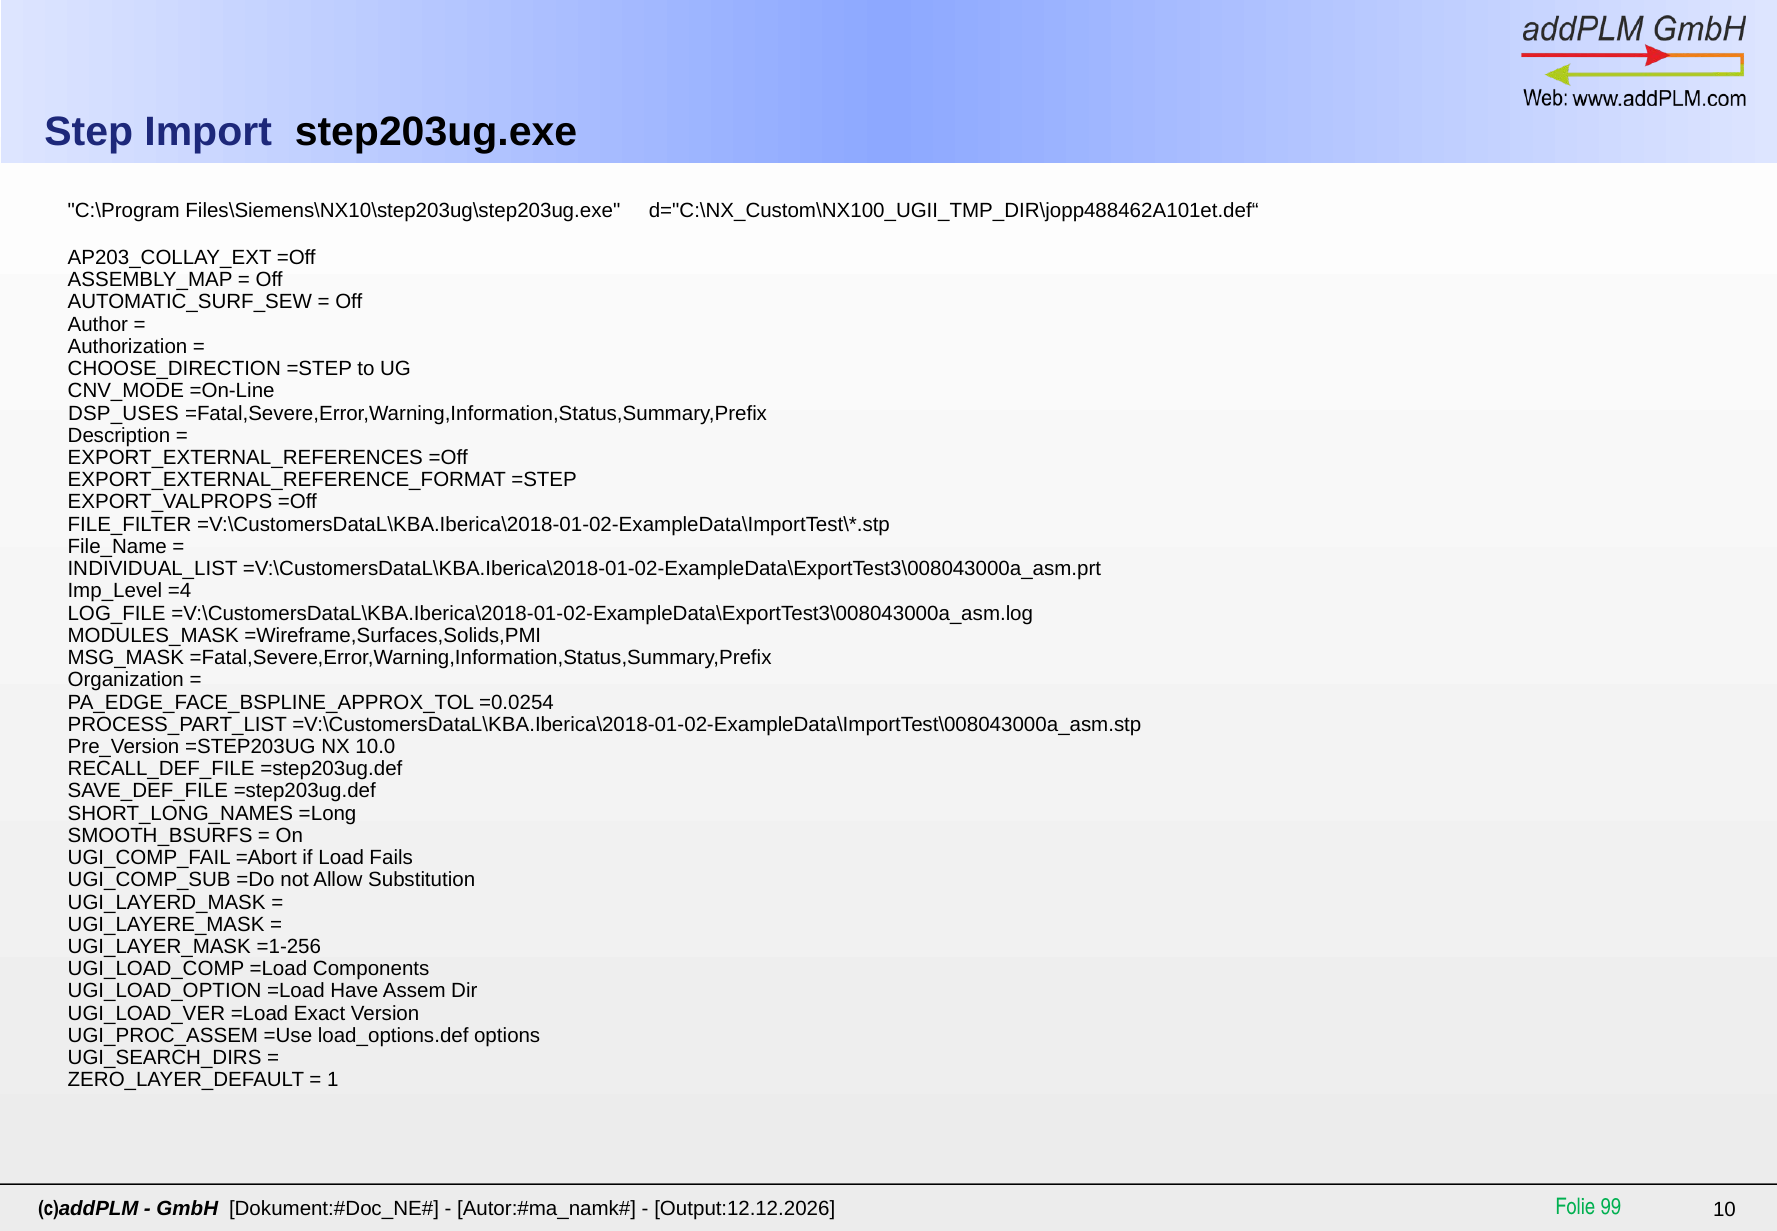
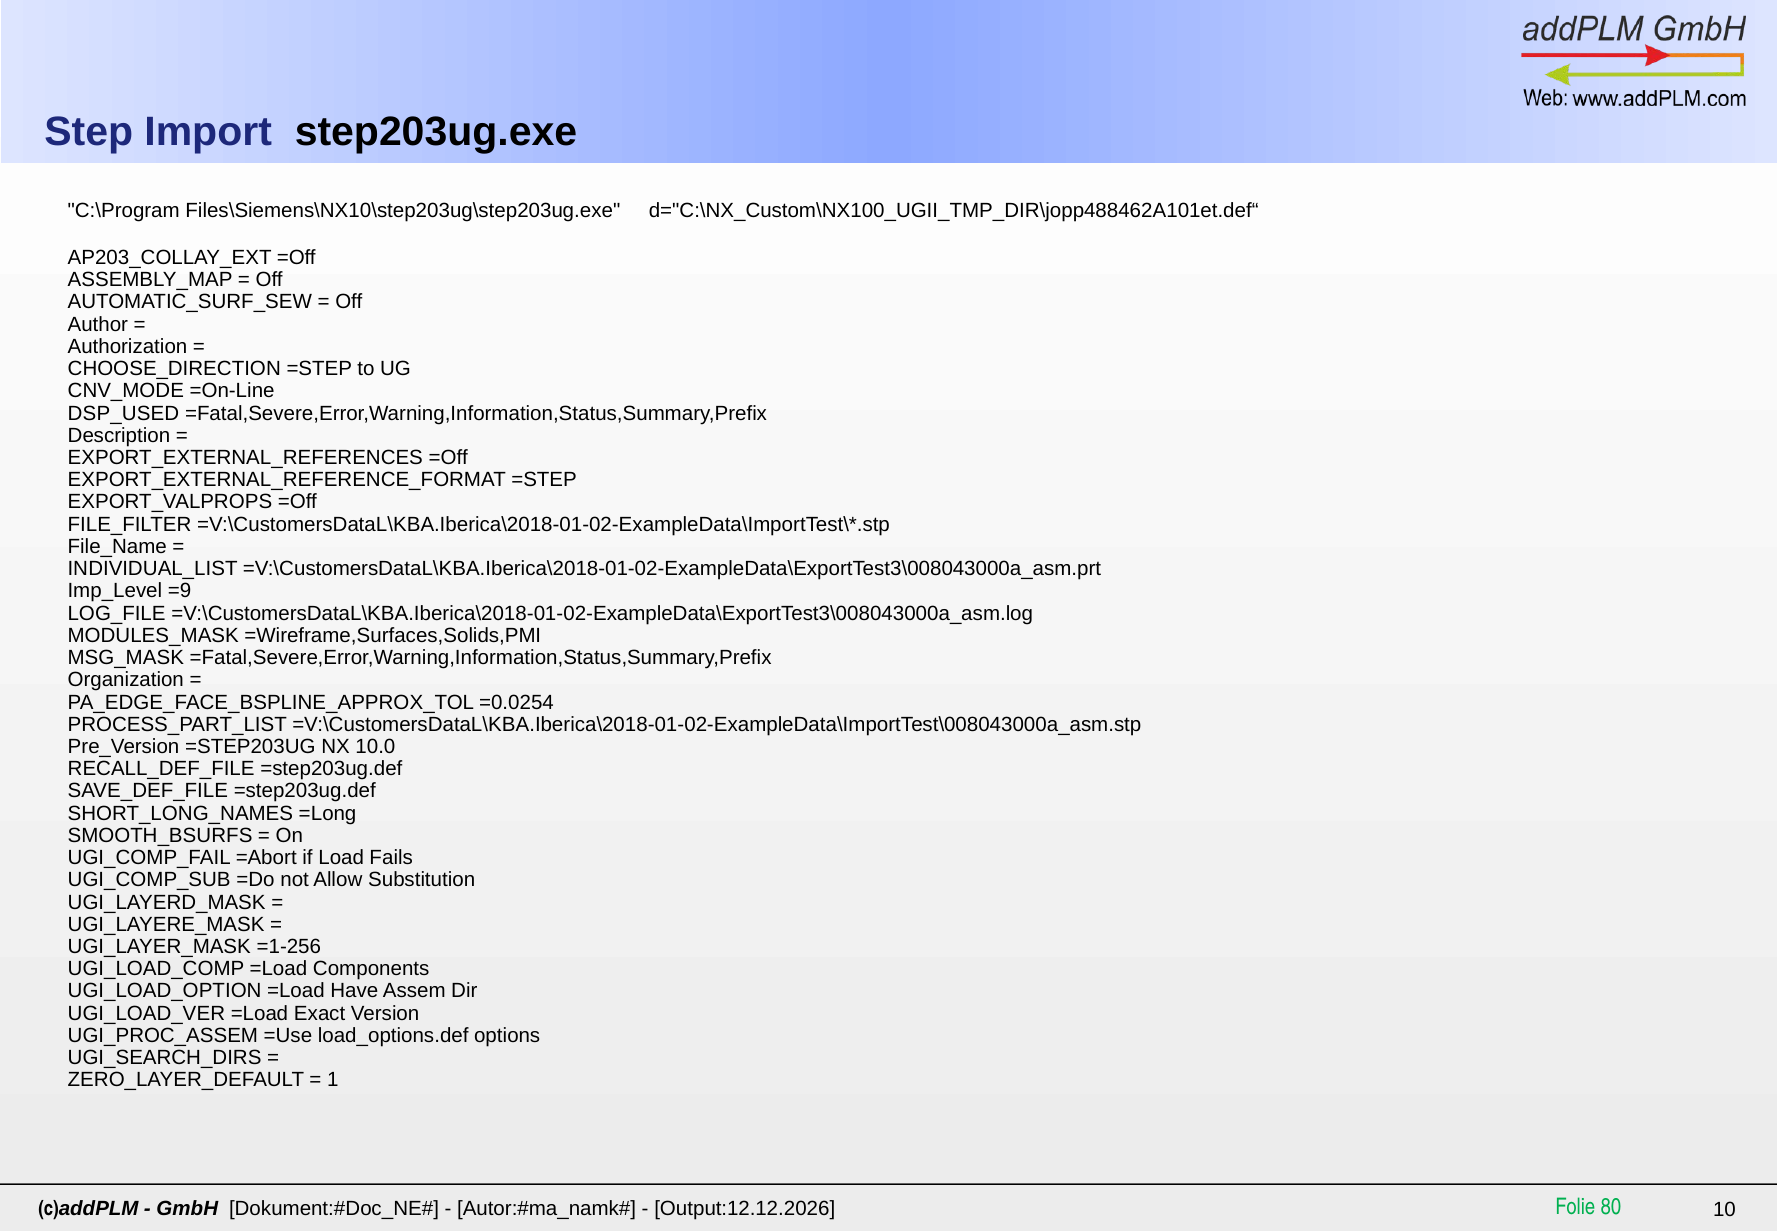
DSP_USES: DSP_USES -> DSP_USED
=4: =4 -> =9
99: 99 -> 80
